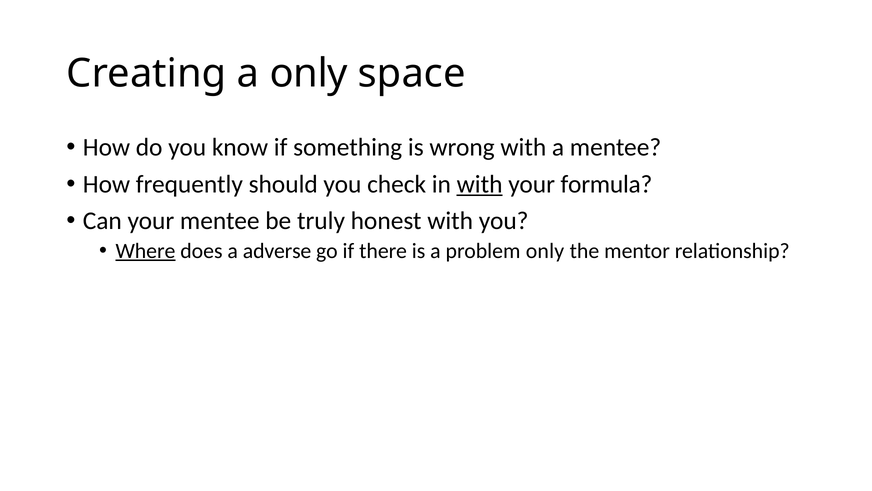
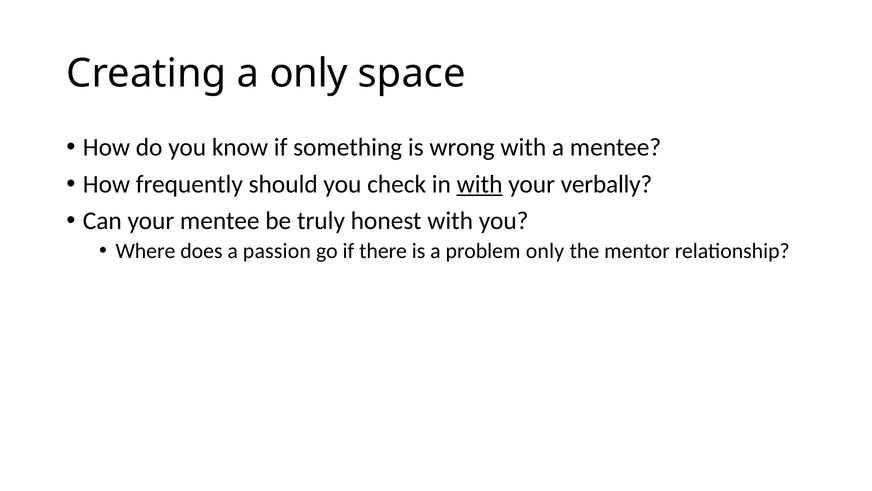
formula: formula -> verbally
Where underline: present -> none
adverse: adverse -> passion
